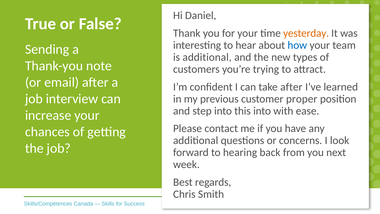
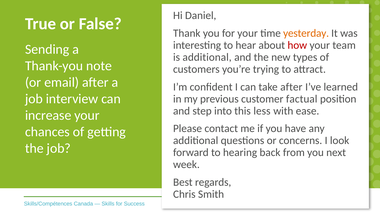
how colour: blue -> red
proper: proper -> factual
this into: into -> less
